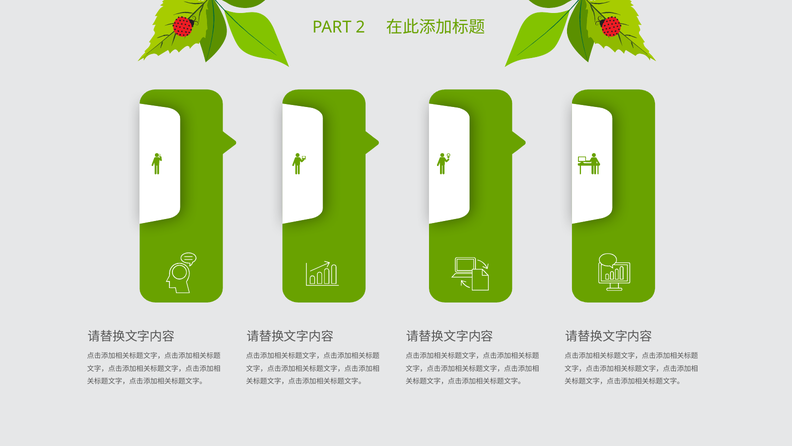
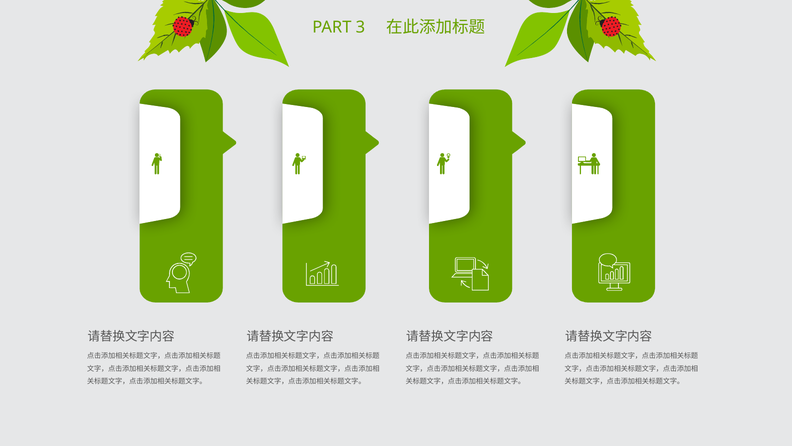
2: 2 -> 3
